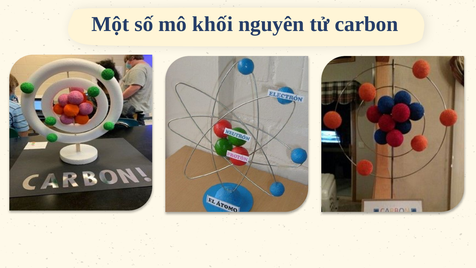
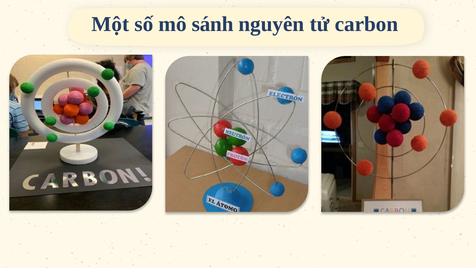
khối: khối -> sánh
